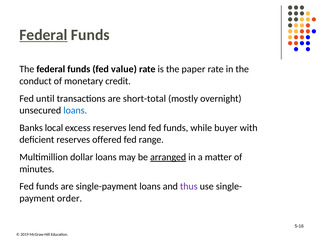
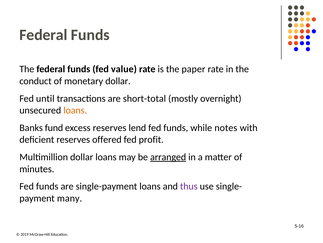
Federal at (43, 35) underline: present -> none
monetary credit: credit -> dollar
loans at (75, 110) colour: blue -> orange
local: local -> fund
buyer: buyer -> notes
range: range -> profit
order: order -> many
